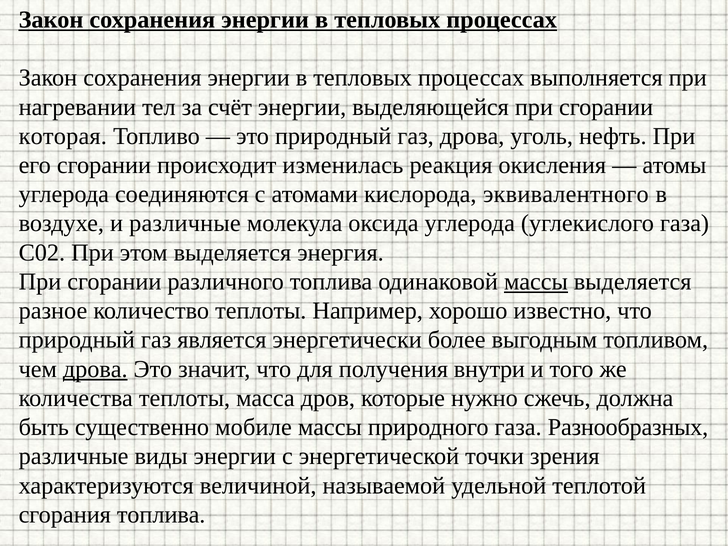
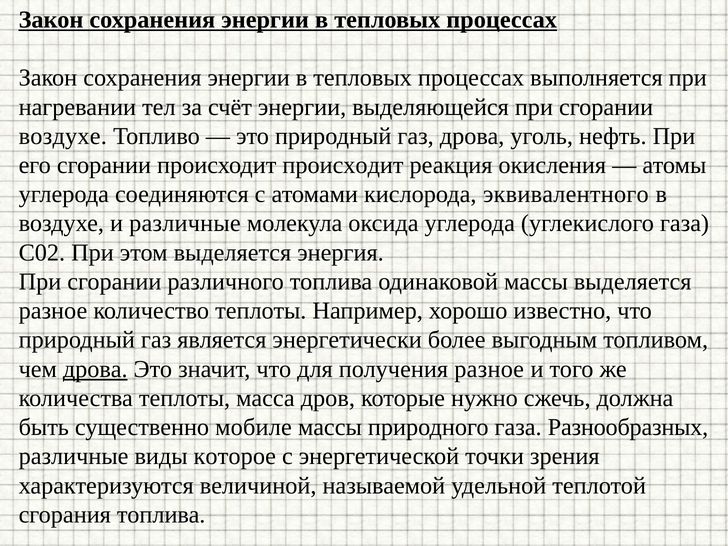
которая at (63, 136): которая -> воздухе
происходит изменилась: изменилась -> происходит
массы at (536, 282) underline: present -> none
получения внутри: внутри -> разное
виды энергии: энергии -> которое
